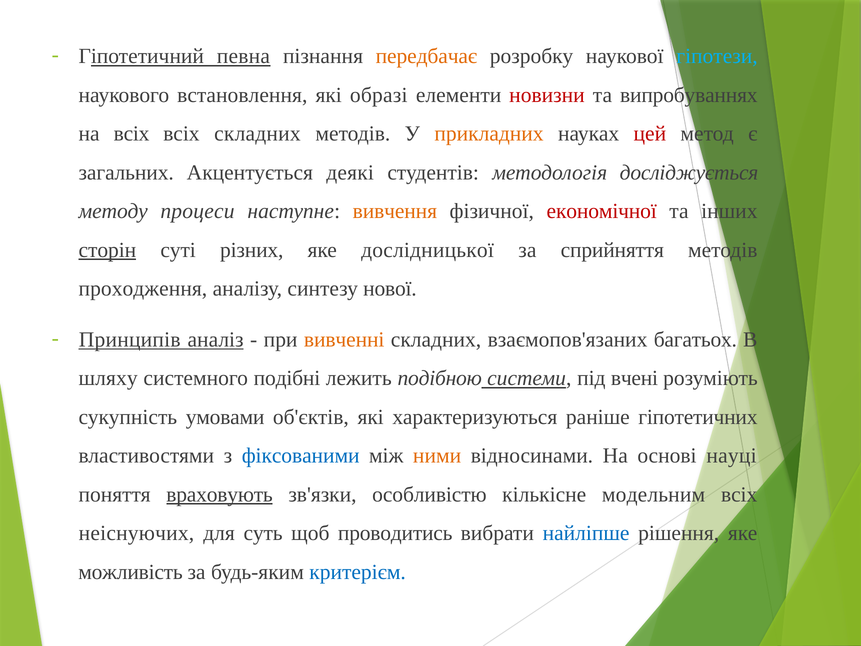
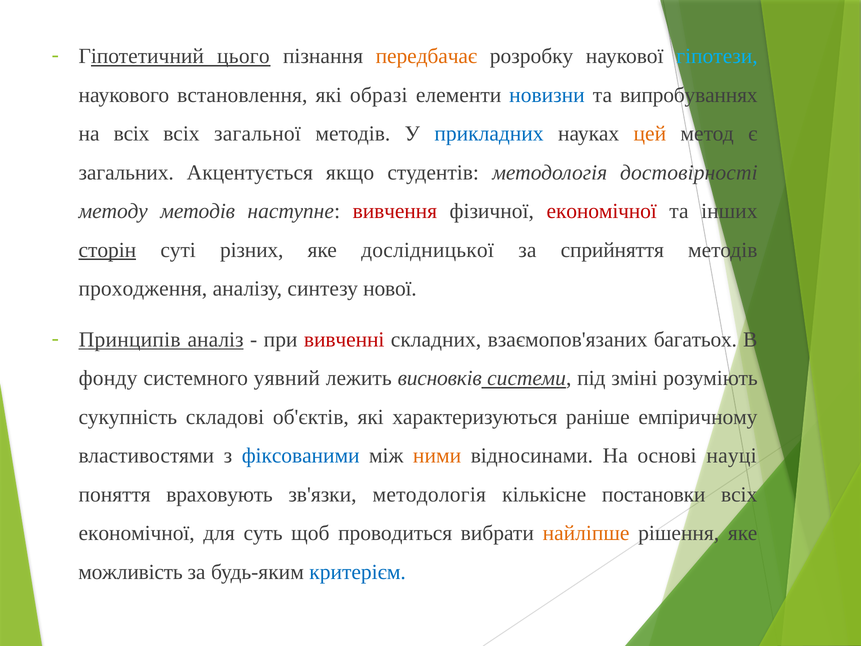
певна: певна -> цього
новизни colour: red -> blue
всіх складних: складних -> загальної
прикладних colour: orange -> blue
цей colour: red -> orange
деякі: деякі -> якщо
досліджується: досліджується -> достовірності
методу процеси: процеси -> методів
вивчення colour: orange -> red
вивченні colour: orange -> red
шляху: шляху -> фонду
подібні: подібні -> уявний
подібною: подібною -> висновків
вчені: вчені -> зміні
умовами: умовами -> складові
гіпотетичних: гіпотетичних -> емпіричному
враховують underline: present -> none
зв'язки особливістю: особливістю -> методологія
модельним: модельним -> постановки
неіснуючих at (136, 533): неіснуючих -> економічної
проводитись: проводитись -> проводиться
найліпше colour: blue -> orange
